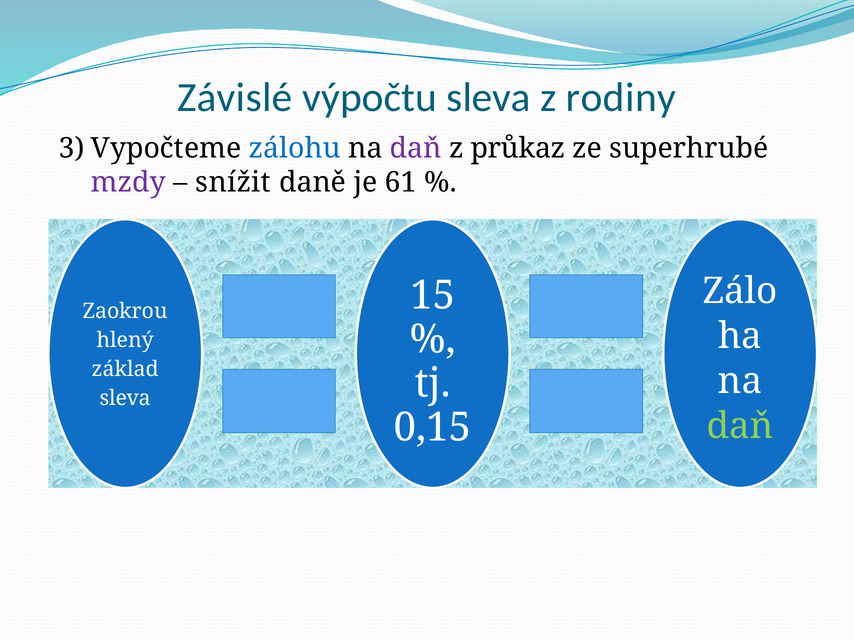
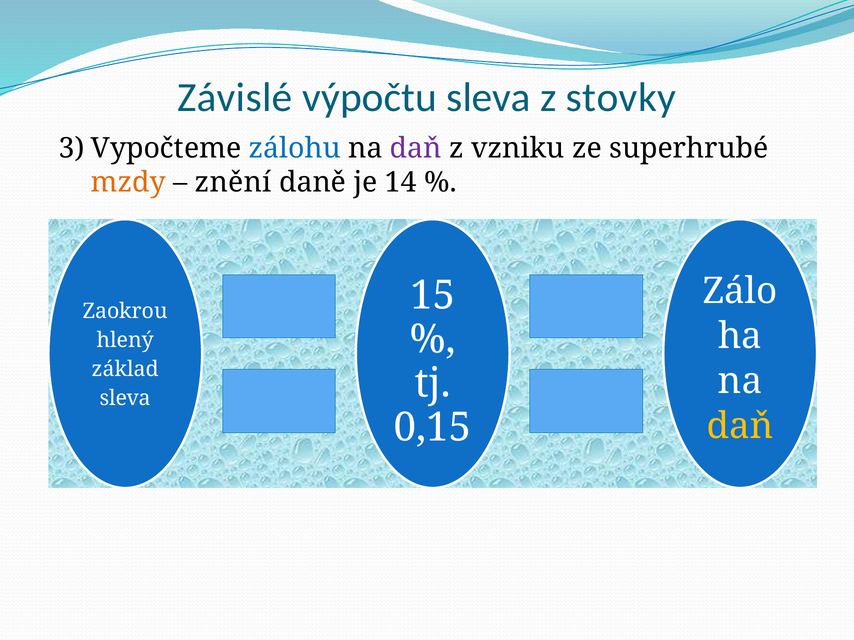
rodiny: rodiny -> stovky
průkaz: průkaz -> vzniku
mzdy colour: purple -> orange
snížit: snížit -> znění
61: 61 -> 14
daň at (740, 426) colour: light green -> yellow
